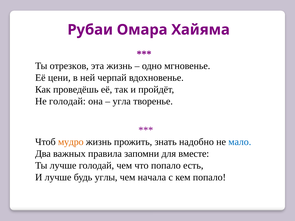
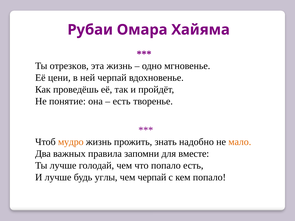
Не голодай: голодай -> понятие
угла at (122, 101): угла -> есть
мало colour: blue -> orange
чем начала: начала -> черпай
